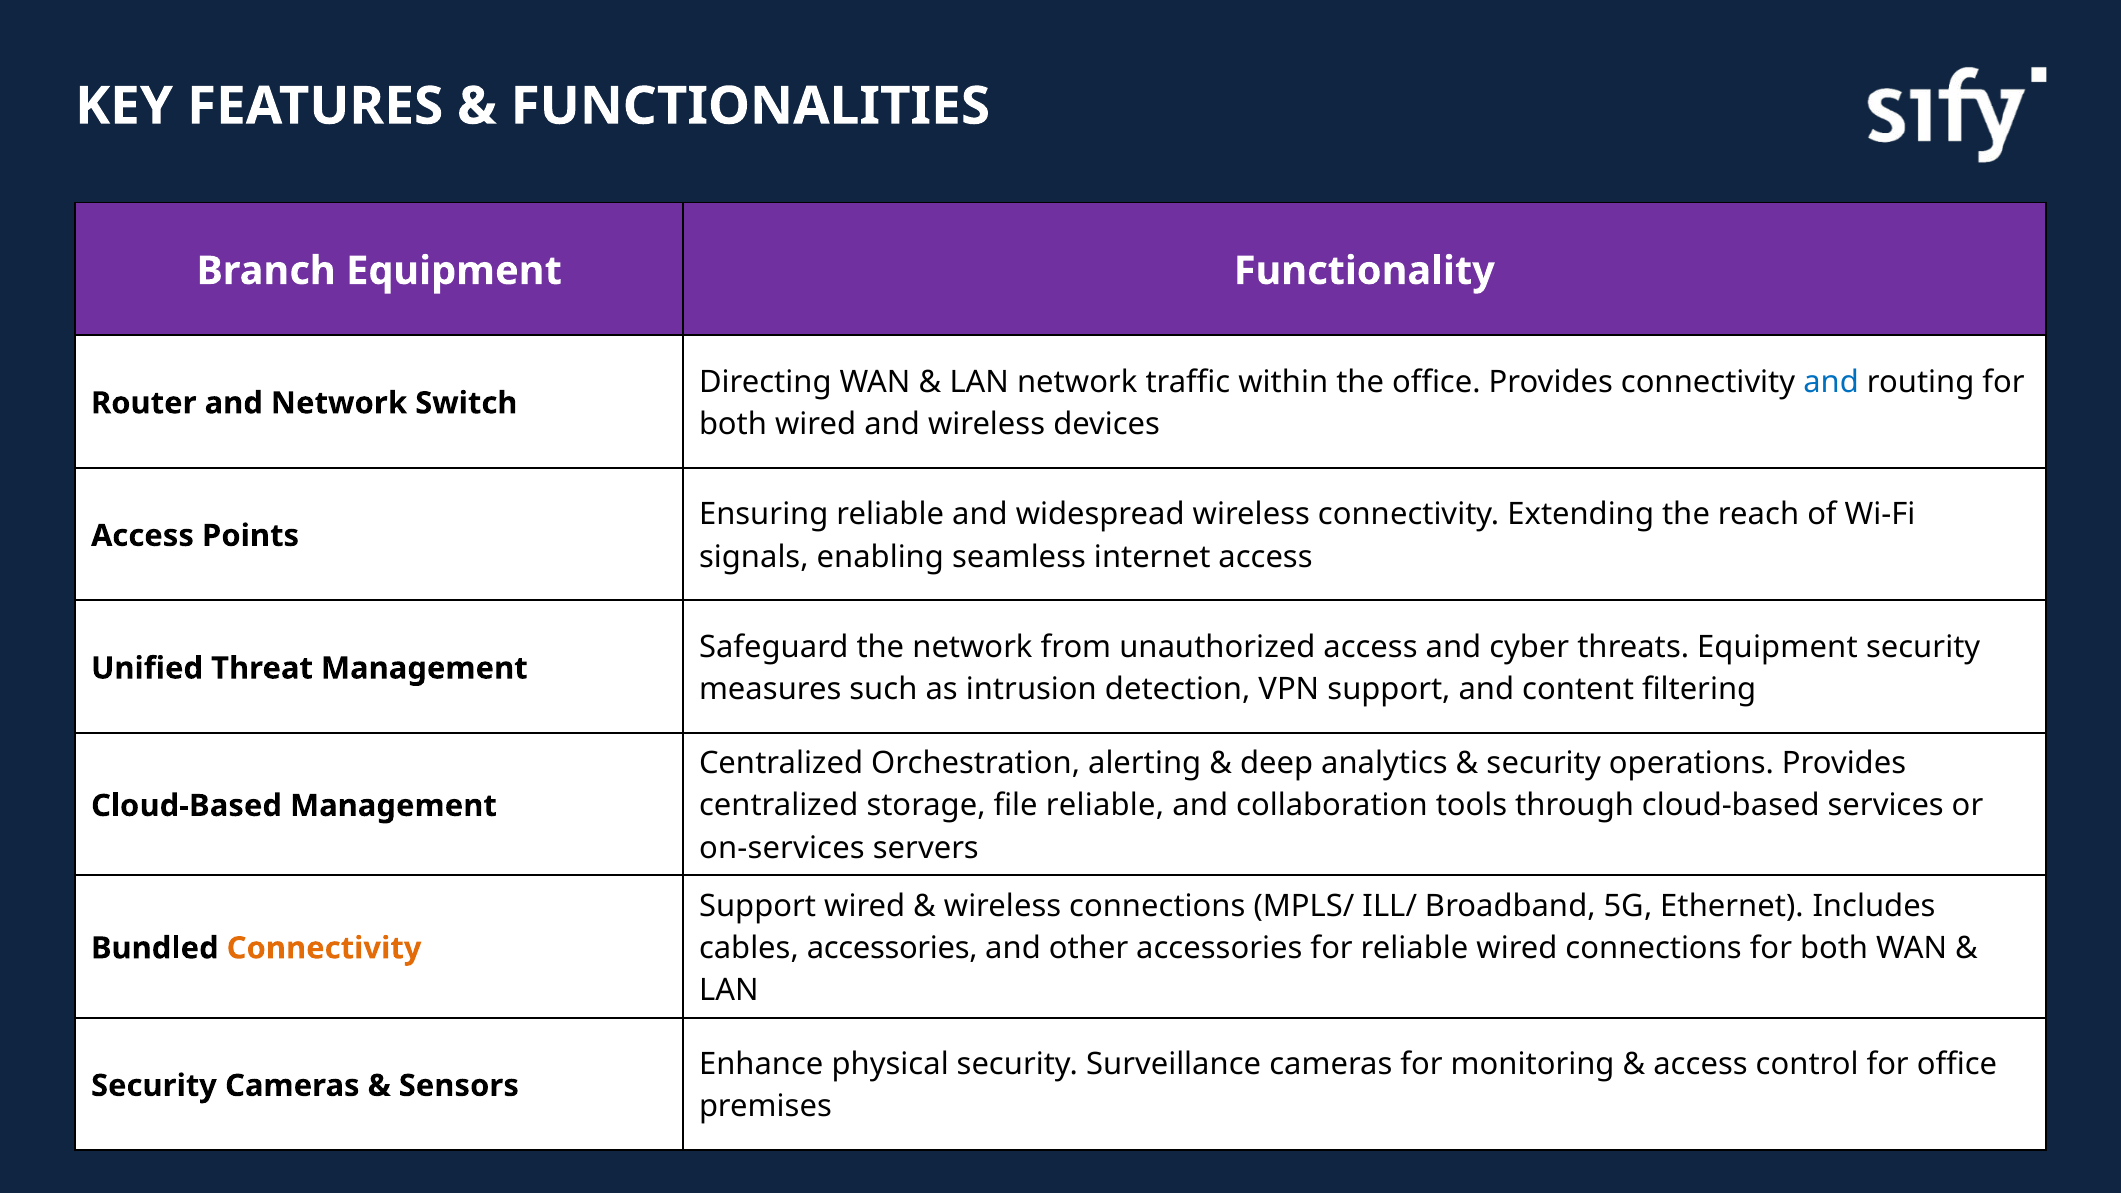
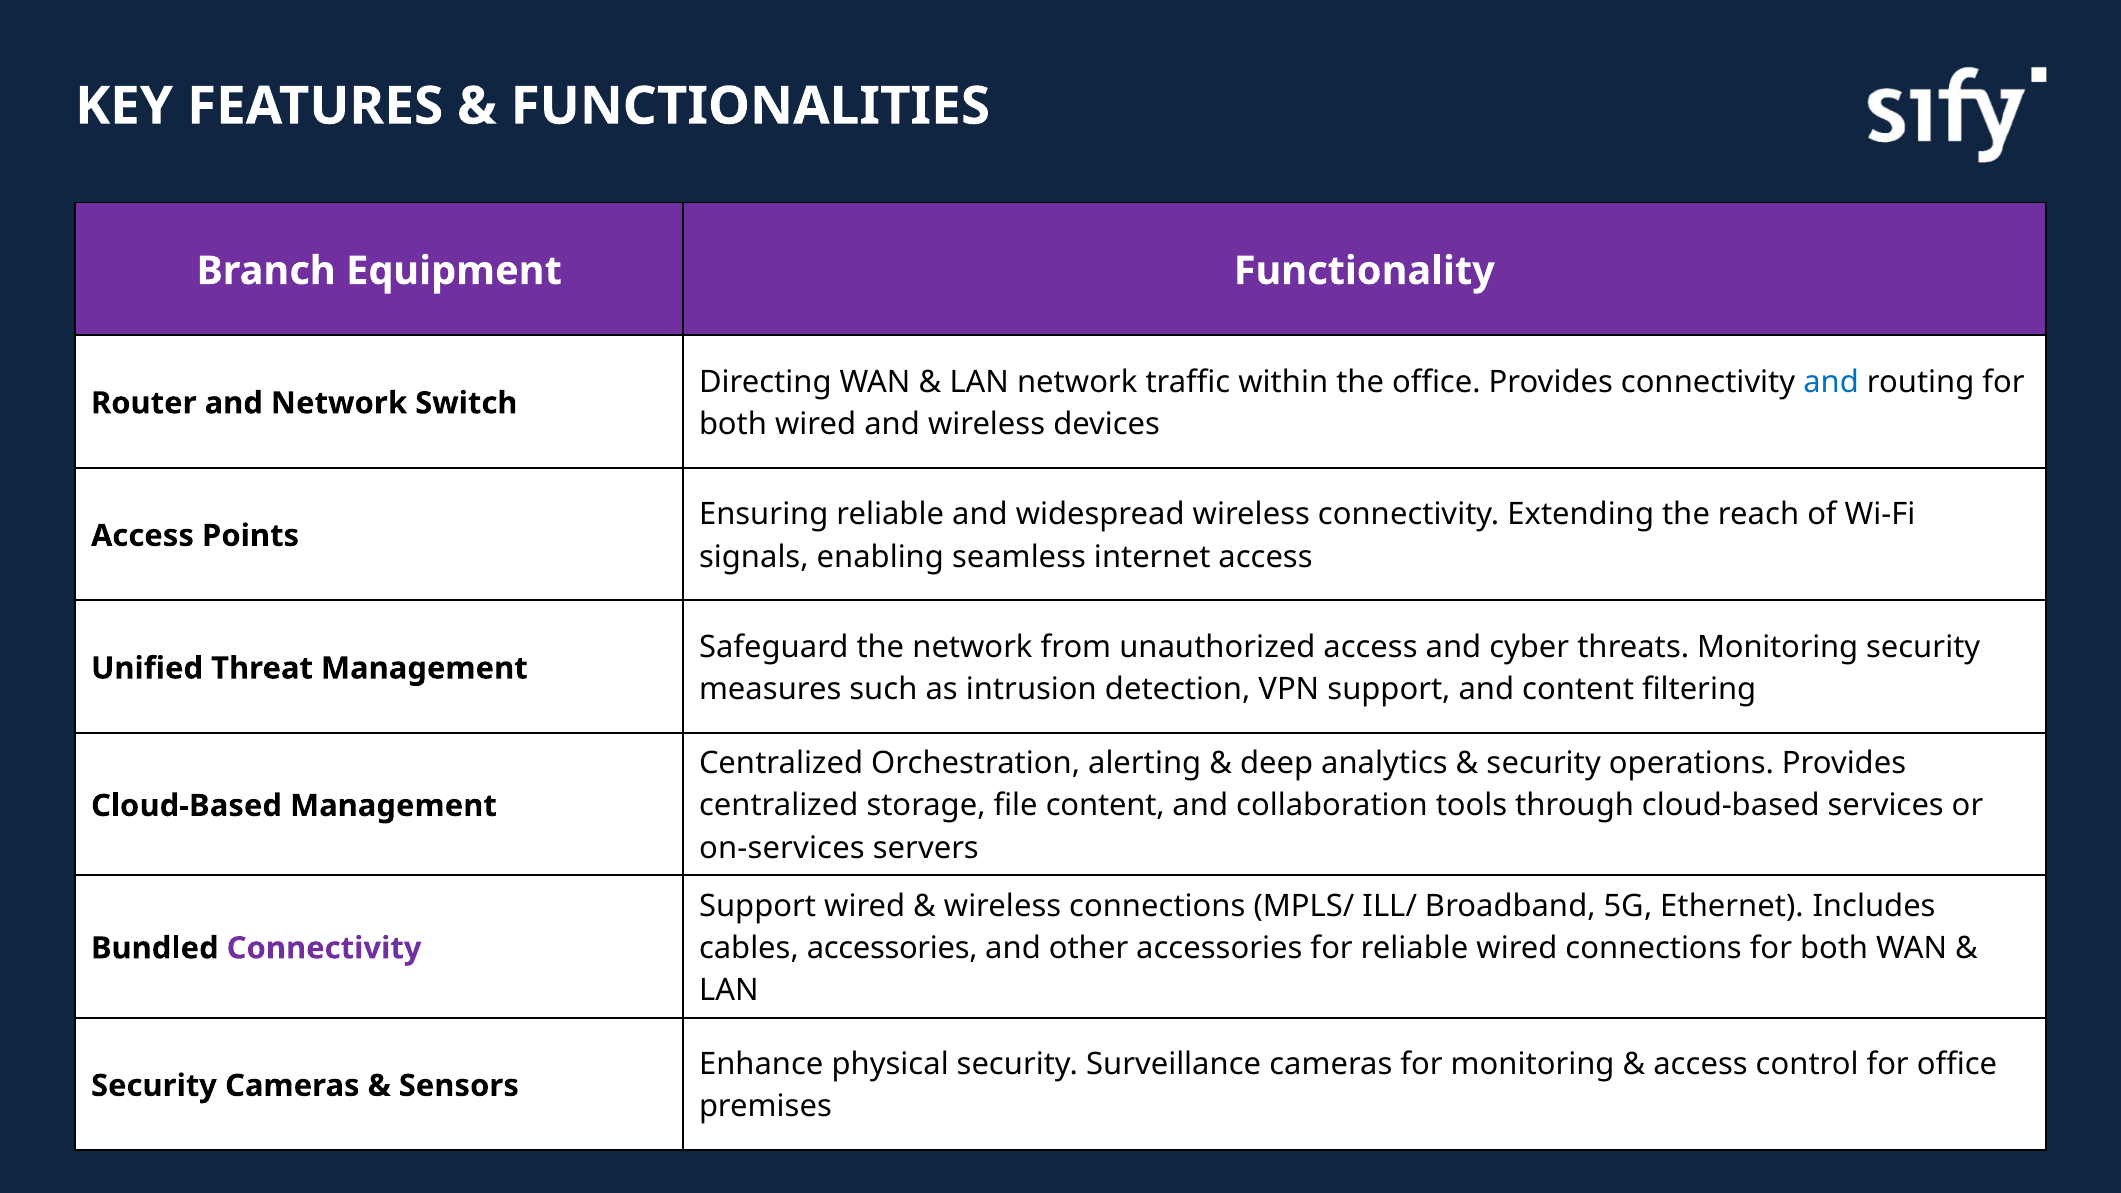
threats Equipment: Equipment -> Monitoring
file reliable: reliable -> content
Connectivity at (324, 948) colour: orange -> purple
